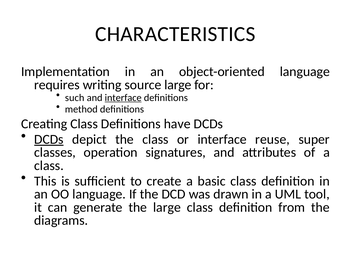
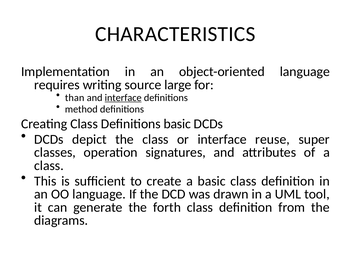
such: such -> than
Definitions have: have -> basic
DCDs at (49, 139) underline: present -> none
the large: large -> forth
